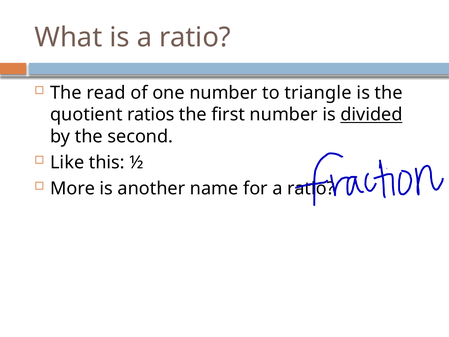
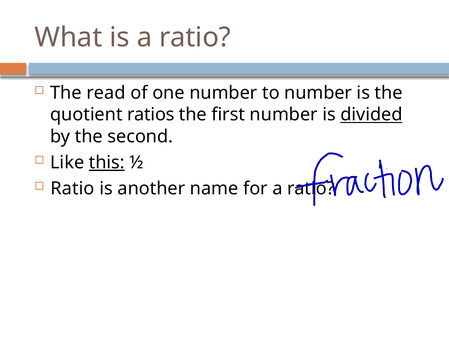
to triangle: triangle -> number
this underline: none -> present
More at (73, 188): More -> Ratio
